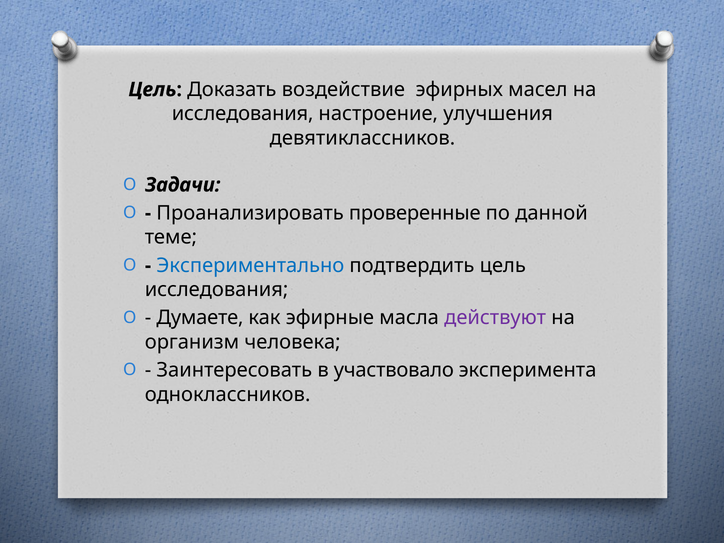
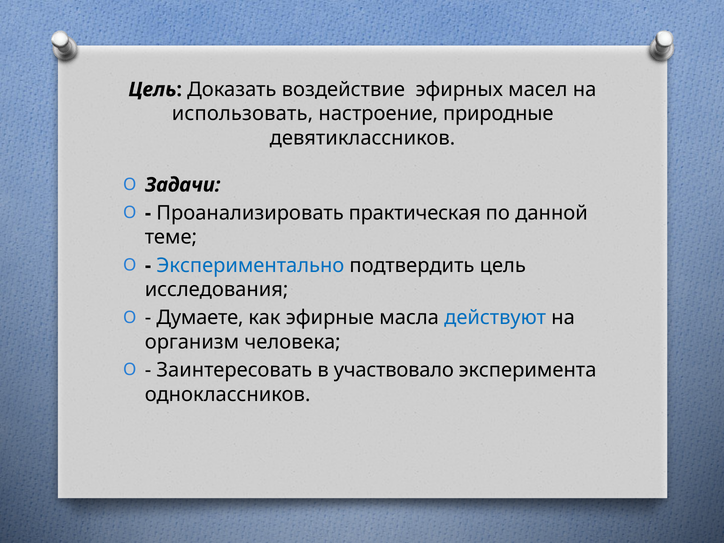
исследования at (243, 114): исследования -> использовать
улучшения: улучшения -> природные
проверенные: проверенные -> практическая
действуют colour: purple -> blue
